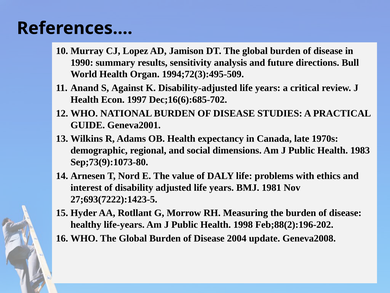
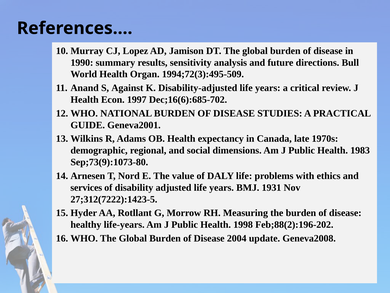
interest: interest -> services
1981: 1981 -> 1931
27;693(7222):1423-5: 27;693(7222):1423-5 -> 27;312(7222):1423-5
